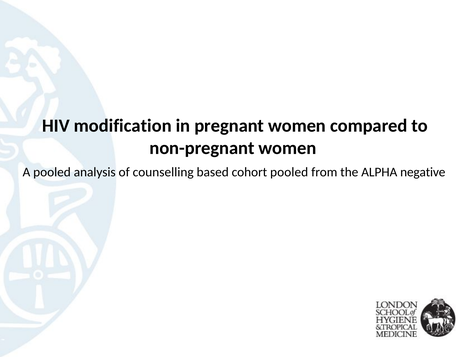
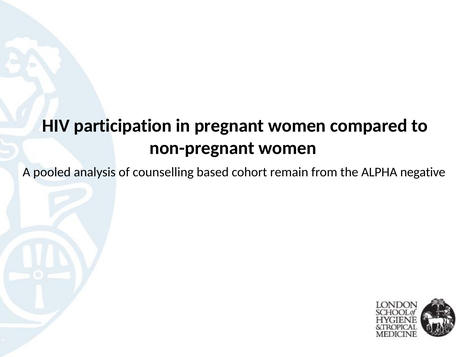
modification: modification -> participation
cohort pooled: pooled -> remain
